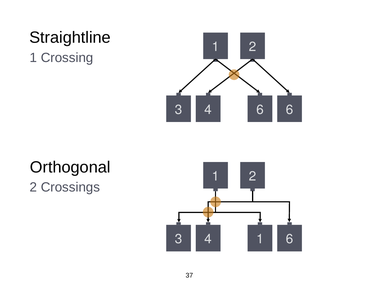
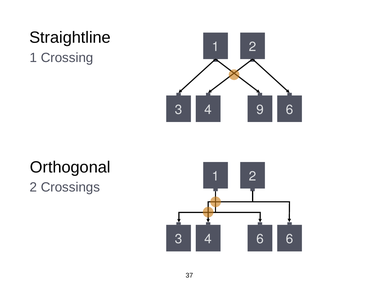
4 6: 6 -> 9
4 1: 1 -> 6
